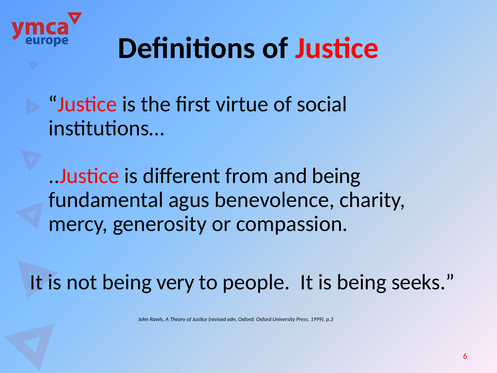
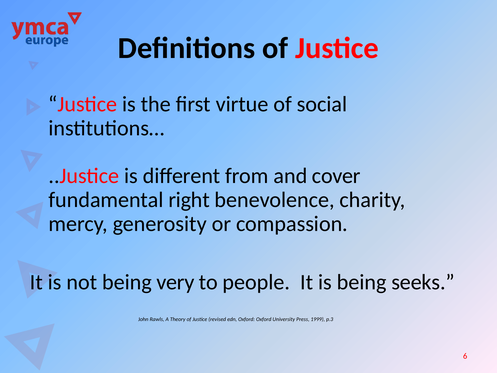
and being: being -> cover
agus: agus -> right
